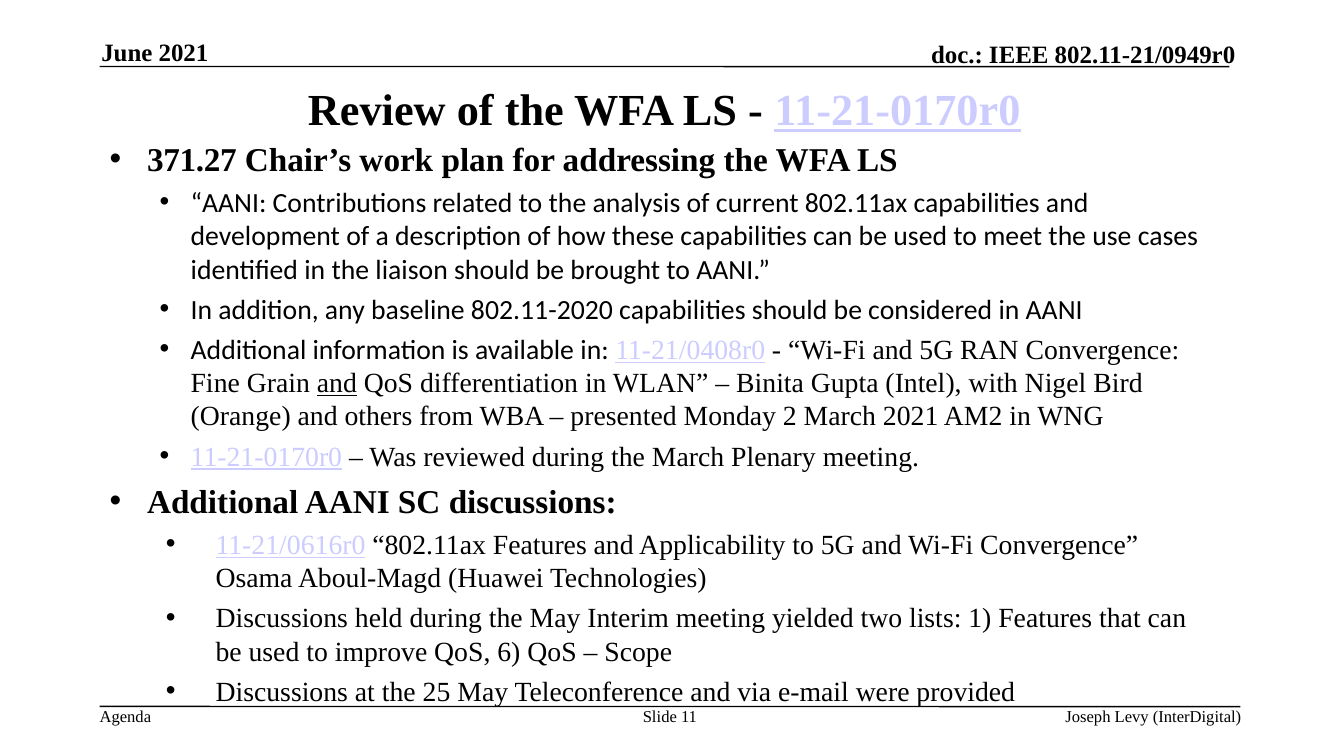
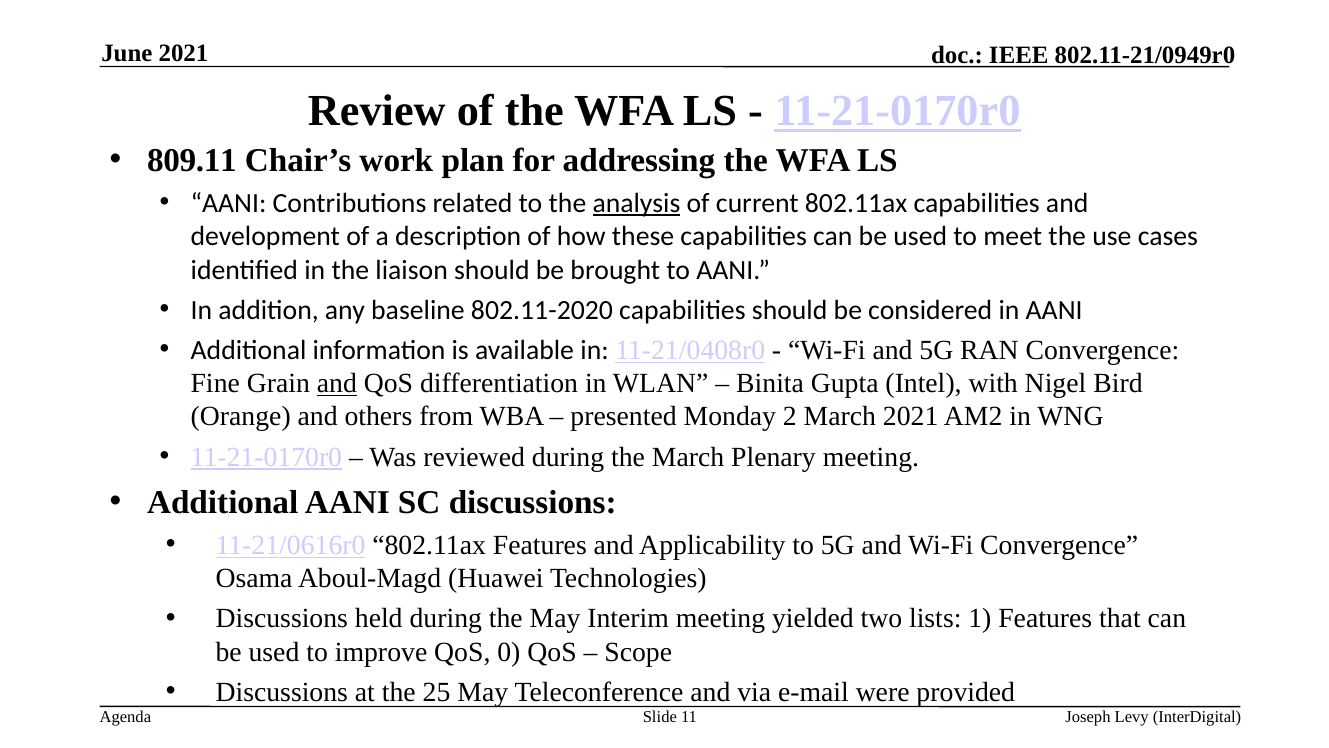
371.27: 371.27 -> 809.11
analysis underline: none -> present
6: 6 -> 0
